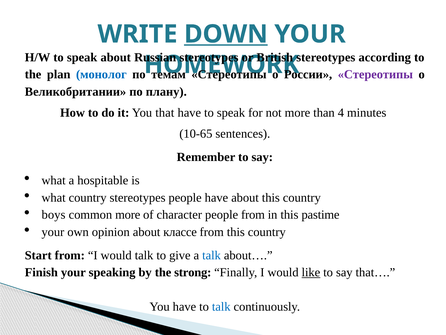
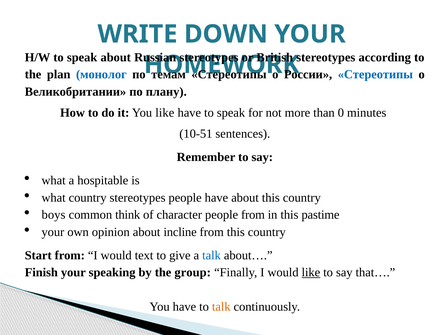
DOWN underline: present -> none
Стереотипы at (375, 74) colour: purple -> blue
You that: that -> like
4: 4 -> 0
10-65: 10-65 -> 10-51
common more: more -> think
классе: классе -> incline
would talk: talk -> text
strong: strong -> group
talk at (221, 306) colour: blue -> orange
